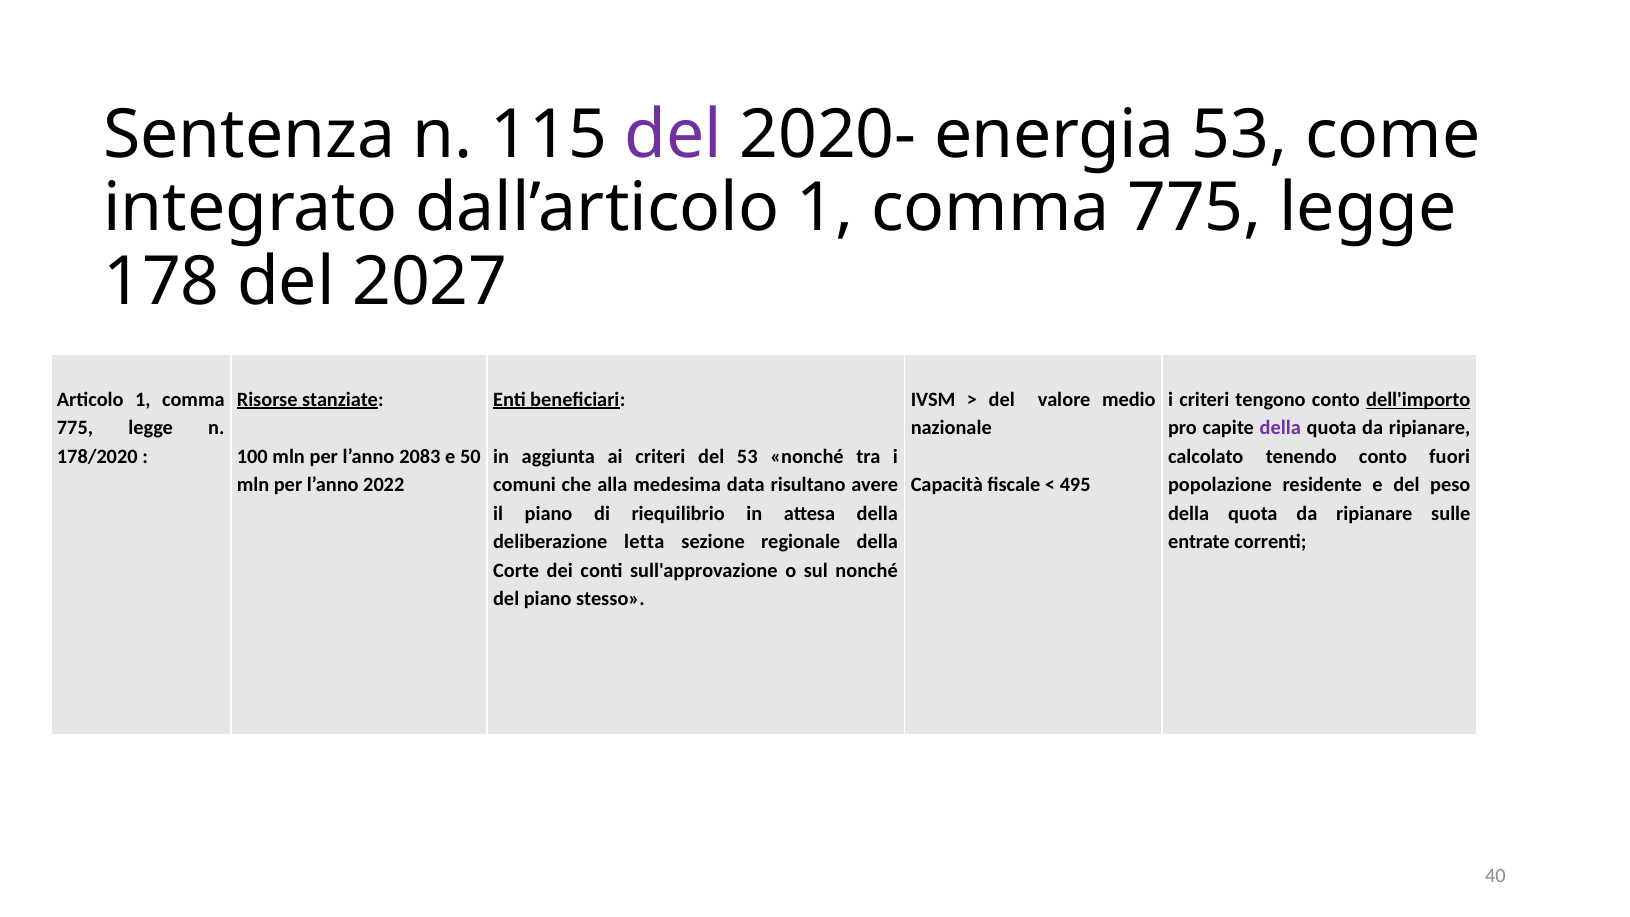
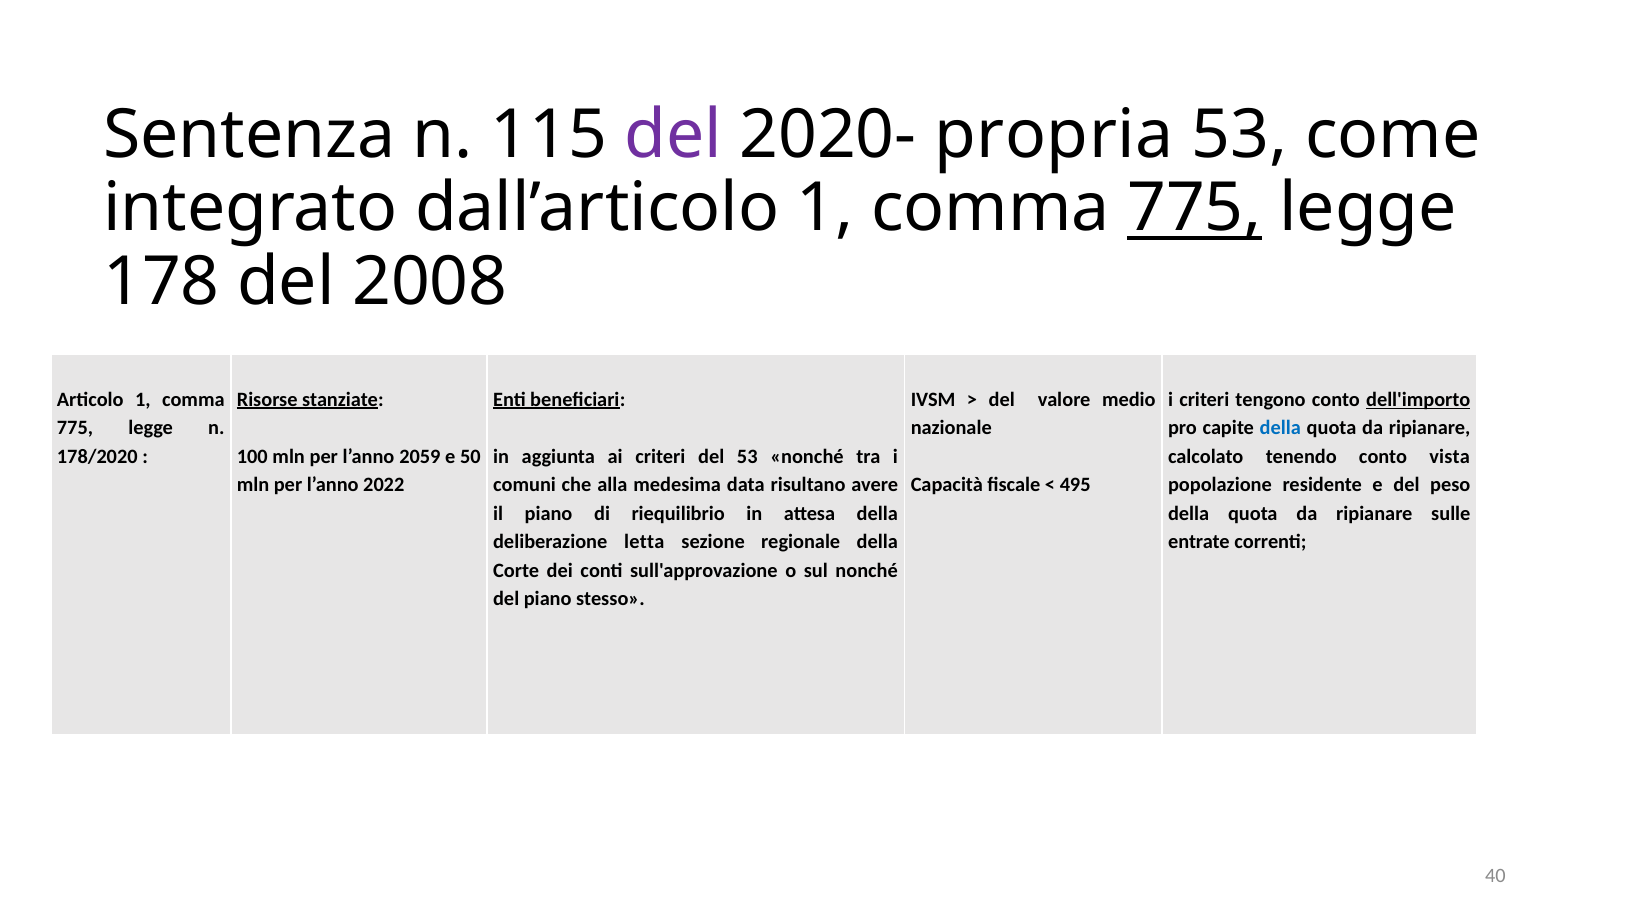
energia: energia -> propria
775 at (1195, 208) underline: none -> present
2027: 2027 -> 2008
della at (1280, 428) colour: purple -> blue
2083: 2083 -> 2059
fuori: fuori -> vista
